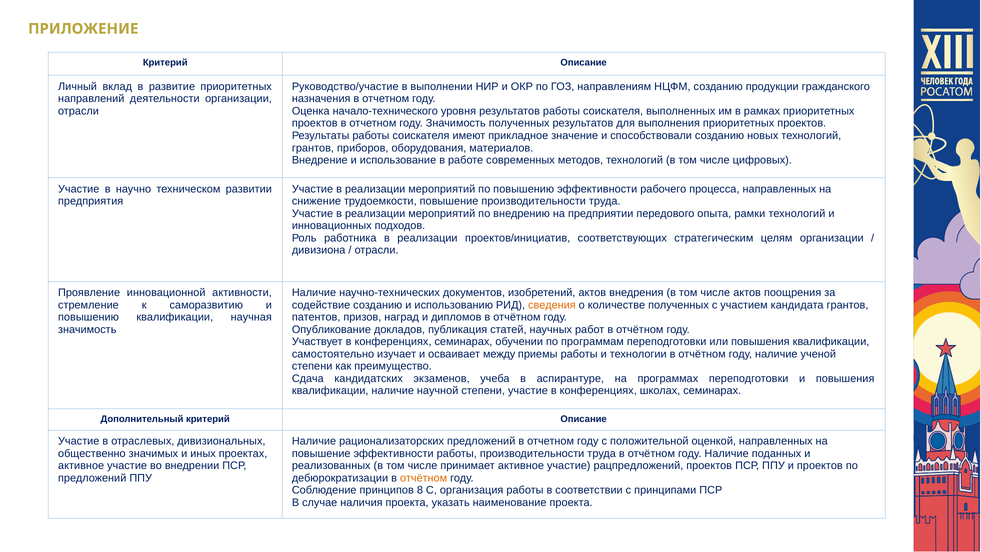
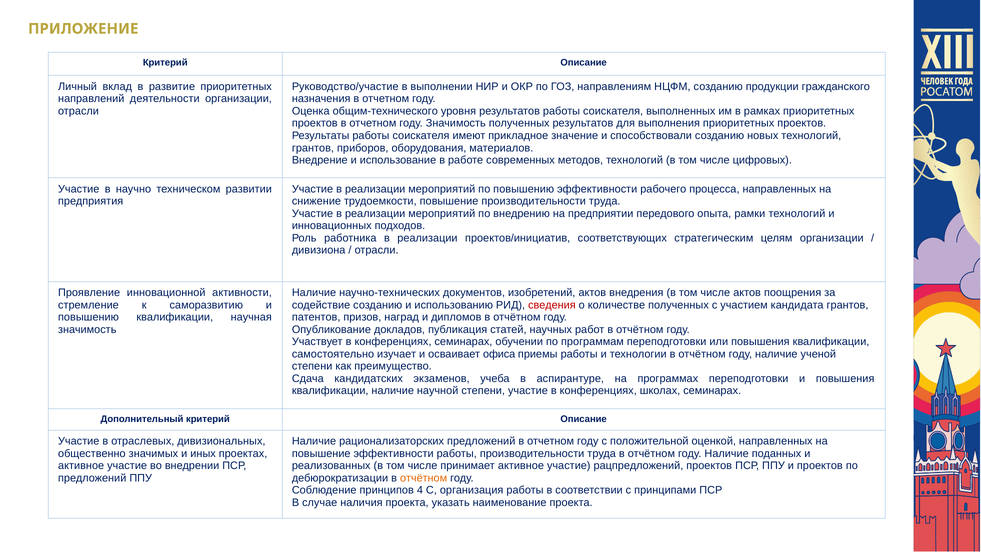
начало-технического: начало-технического -> общим-технического
сведения colour: orange -> red
между: между -> офиса
8: 8 -> 4
